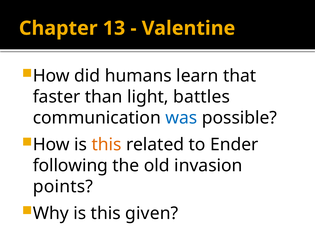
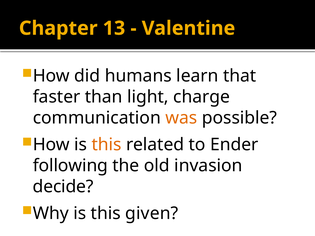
battles: battles -> charge
was colour: blue -> orange
points: points -> decide
